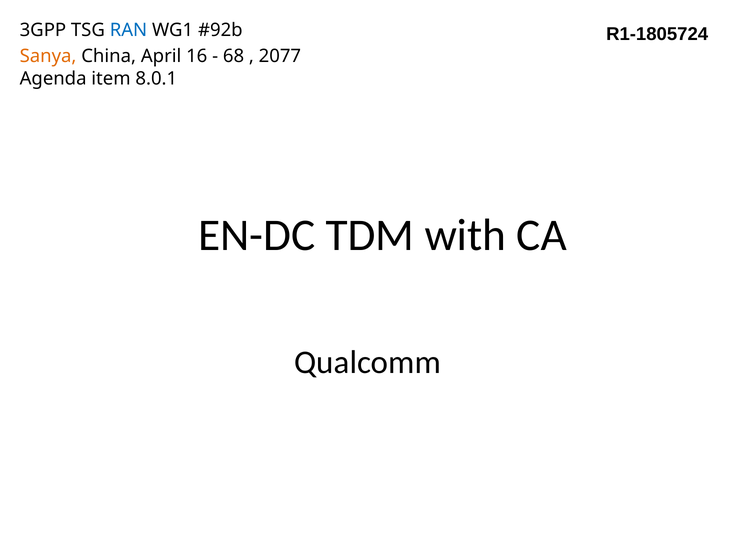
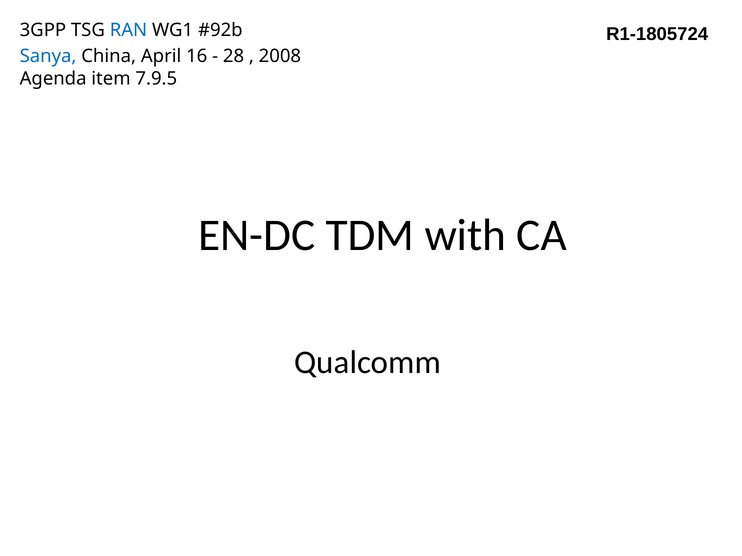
Sanya colour: orange -> blue
68: 68 -> 28
2077: 2077 -> 2008
8.0.1: 8.0.1 -> 7.9.5
